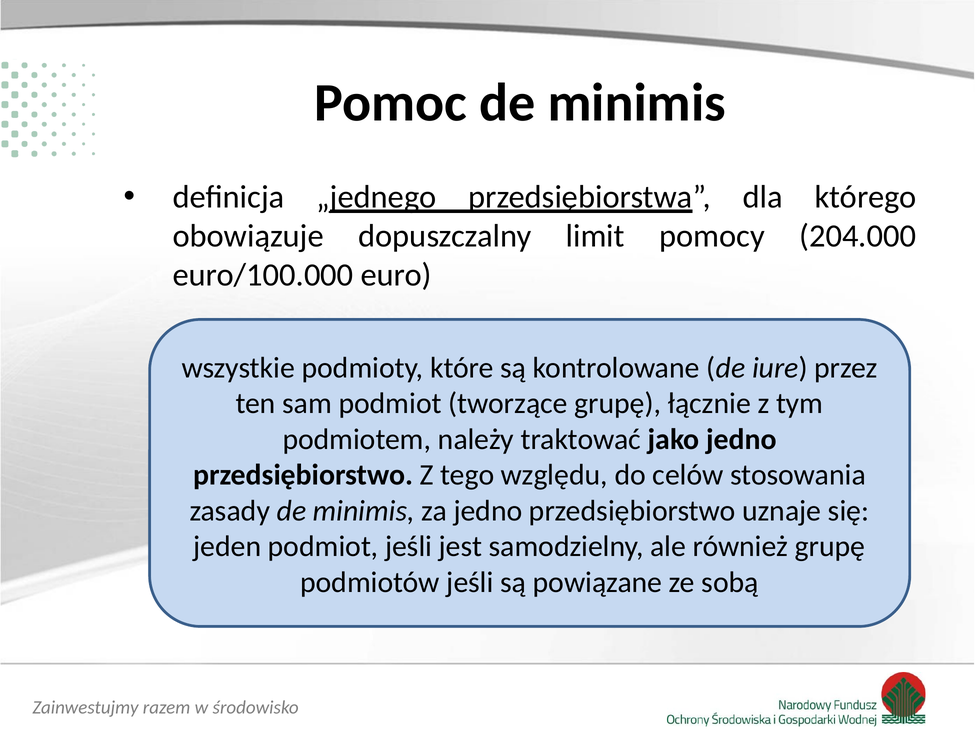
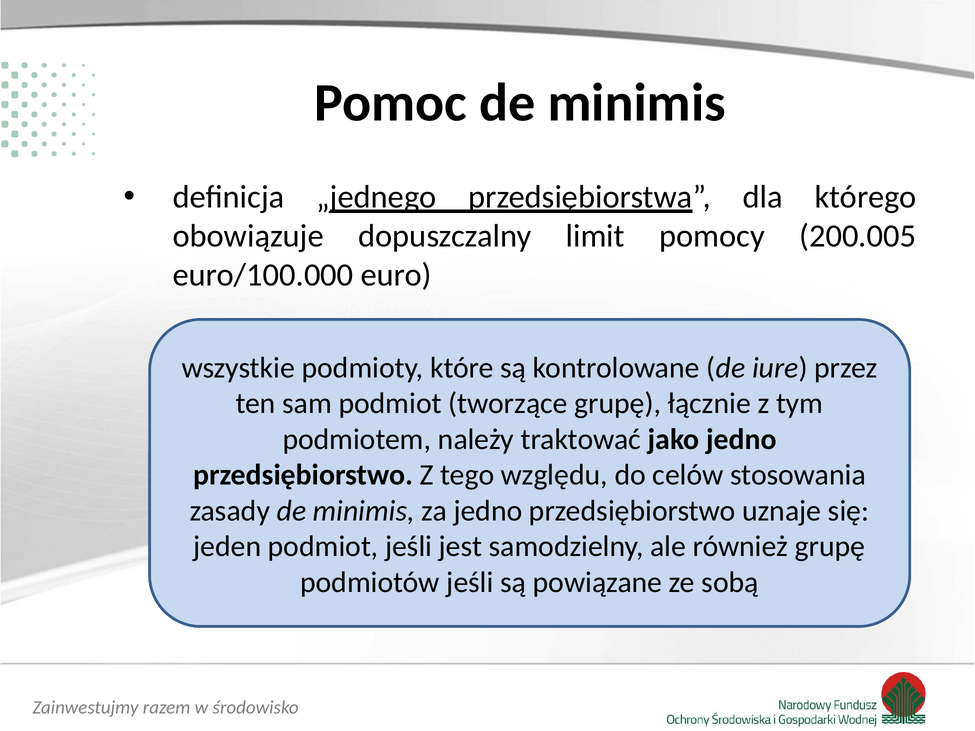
204.000: 204.000 -> 200.005
